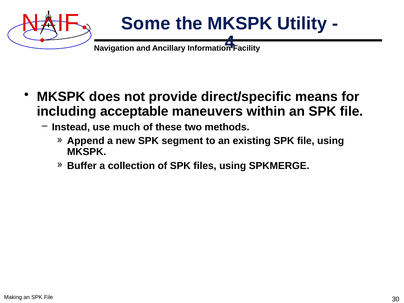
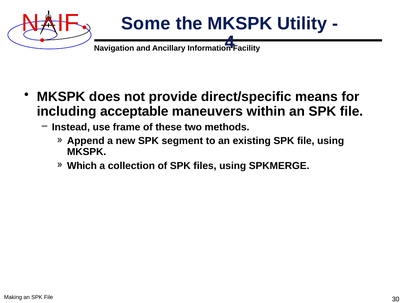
much: much -> frame
Buffer: Buffer -> Which
